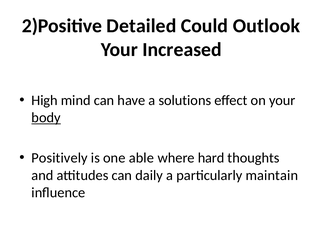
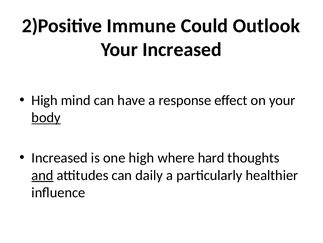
Detailed: Detailed -> Immune
solutions: solutions -> response
Positively at (60, 157): Positively -> Increased
one able: able -> high
and underline: none -> present
maintain: maintain -> healthier
